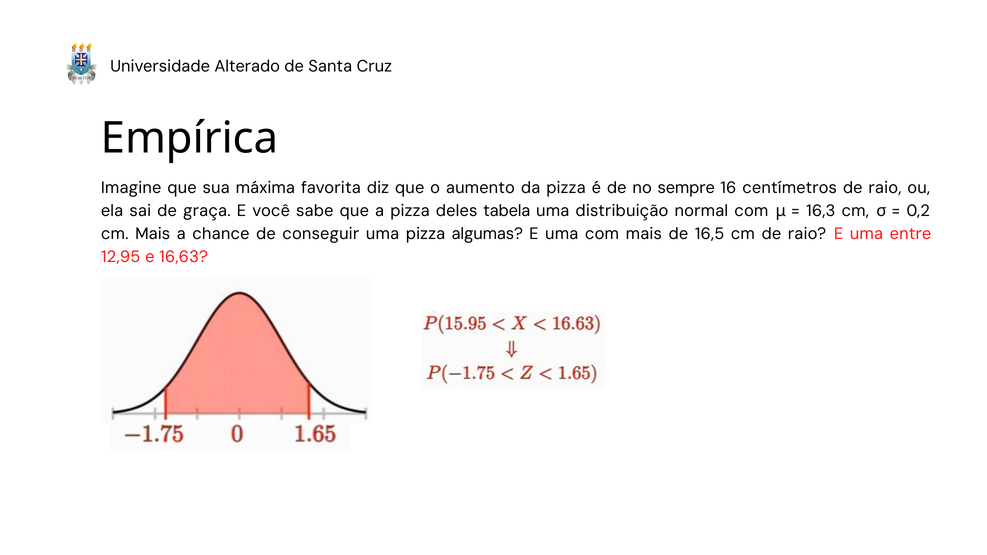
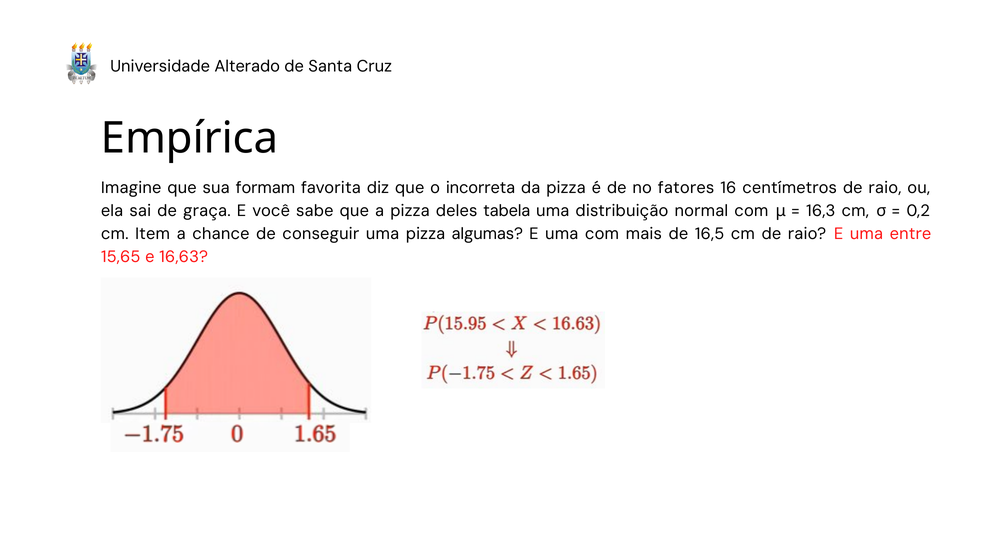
máxima: máxima -> formam
aumento: aumento -> incorreta
sempre: sempre -> fatores
cm Mais: Mais -> Item
12,95: 12,95 -> 15,65
